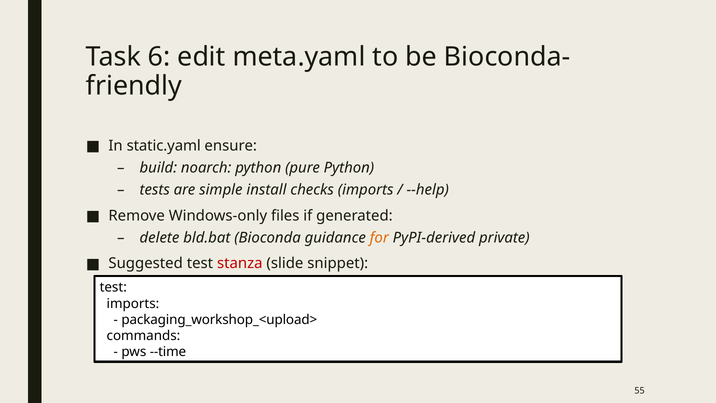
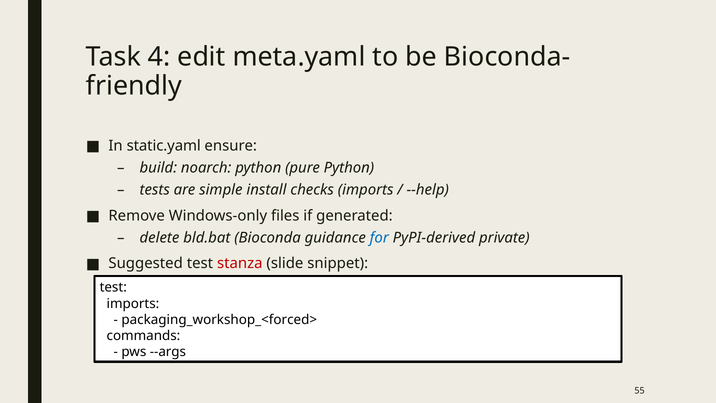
6: 6 -> 4
for colour: orange -> blue
packaging_workshop_<upload>: packaging_workshop_<upload> -> packaging_workshop_<forced>
--time: --time -> --args
